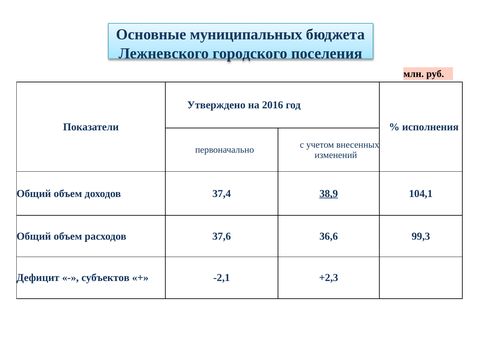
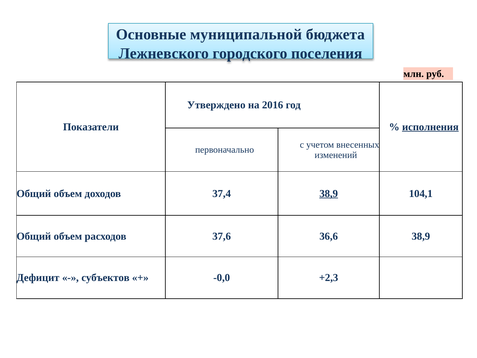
муниципальных: муниципальных -> муниципальной
исполнения underline: none -> present
36,6 99,3: 99,3 -> 38,9
-2,1: -2,1 -> -0,0
